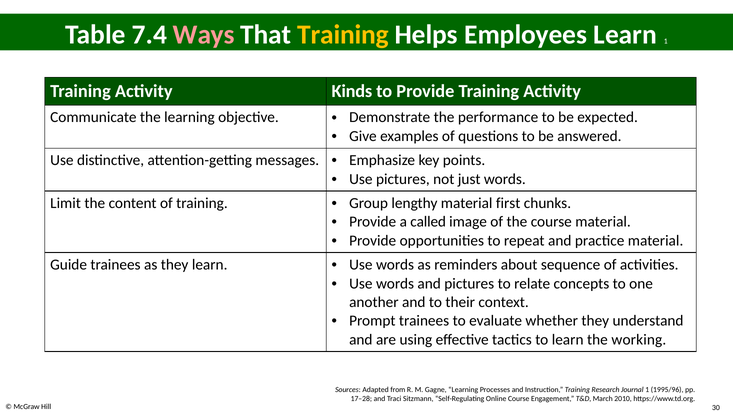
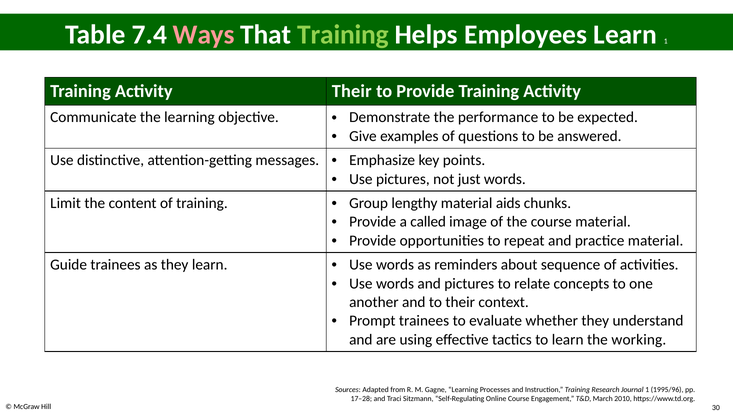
Training at (343, 35) colour: yellow -> light green
Activity Kinds: Kinds -> Their
first: first -> aids
